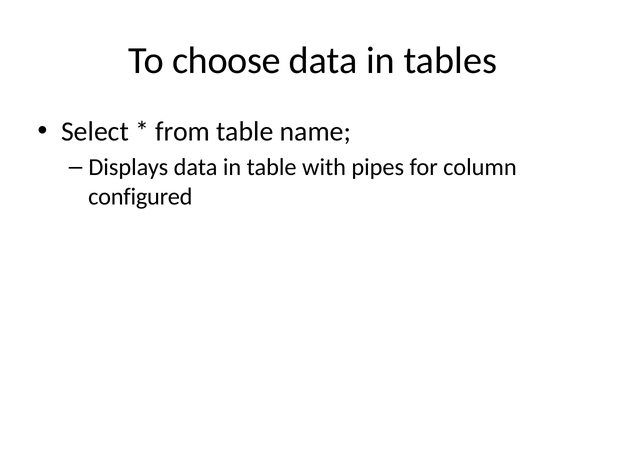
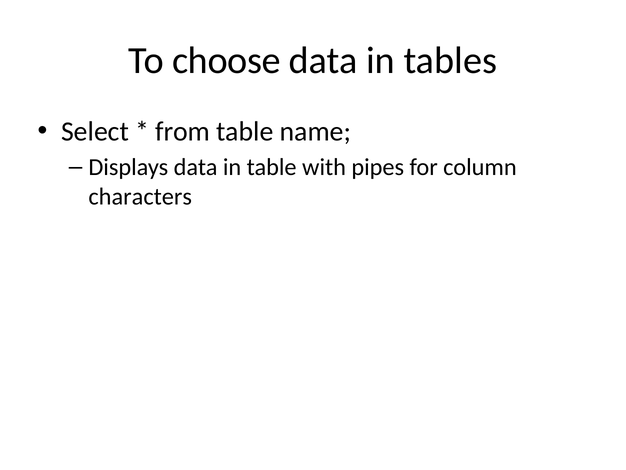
configured: configured -> characters
